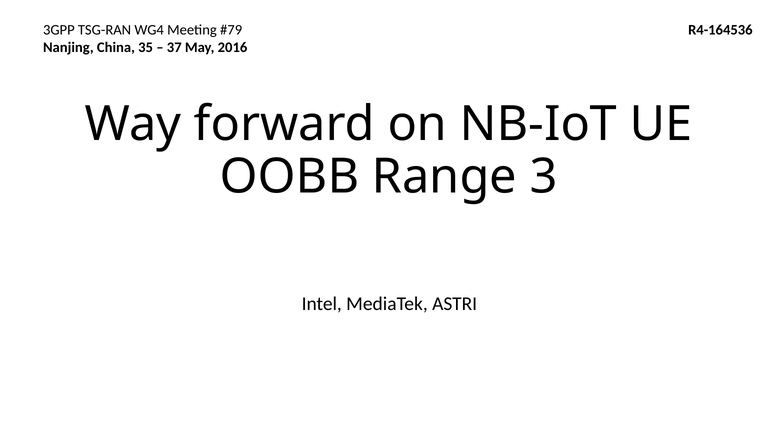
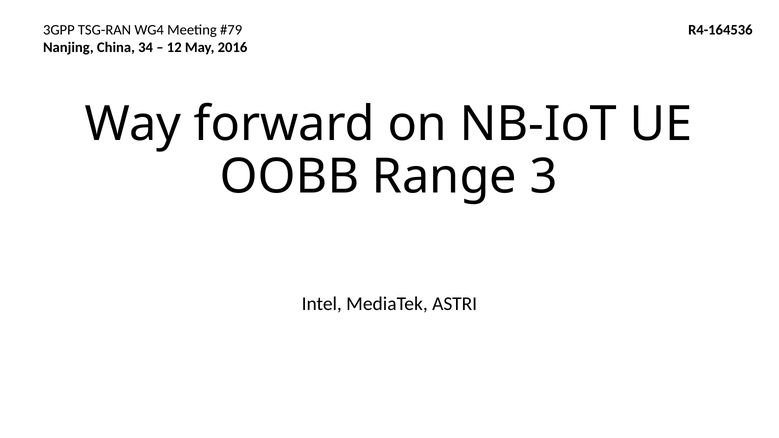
35: 35 -> 34
37: 37 -> 12
